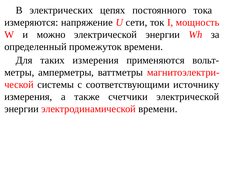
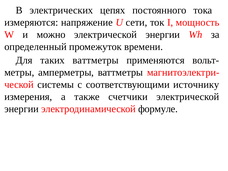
таких измерения: измерения -> ваттметры
электродинамической времени: времени -> формуле
